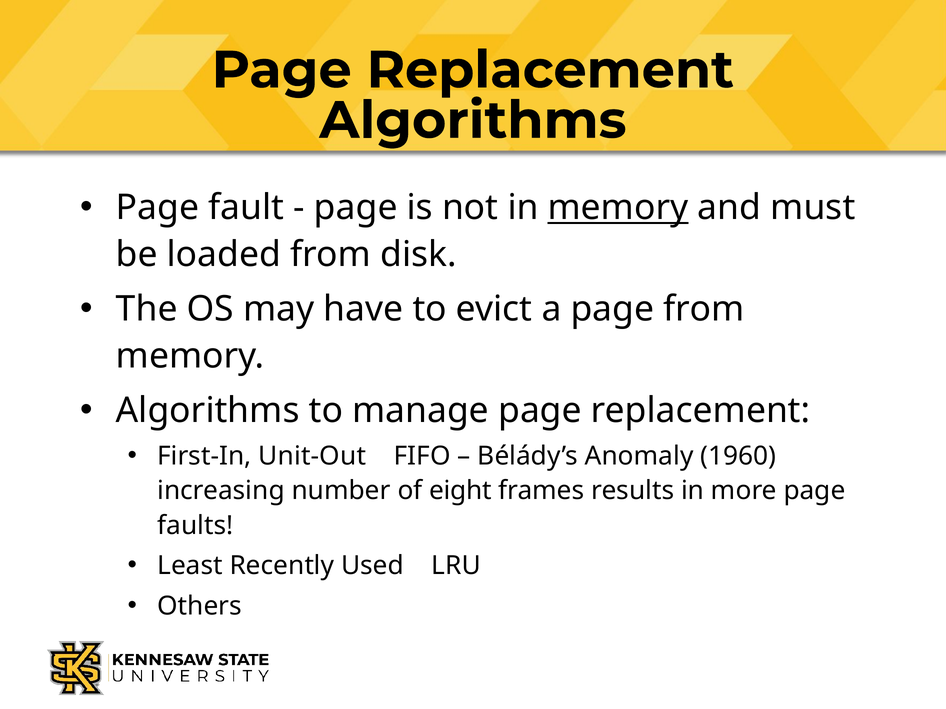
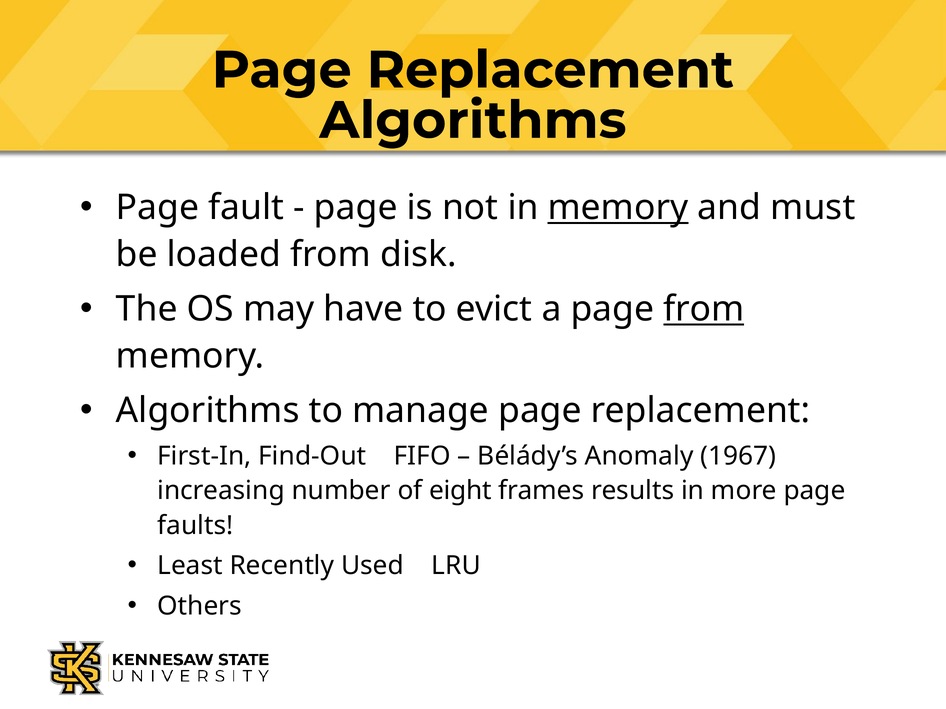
from at (704, 309) underline: none -> present
Unit-Out: Unit-Out -> Find-Out
1960: 1960 -> 1967
